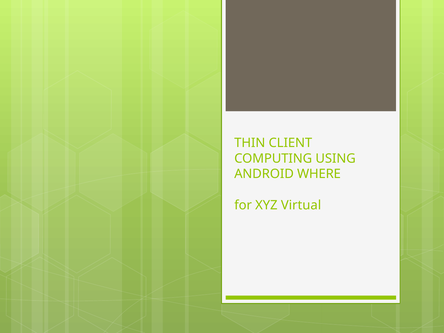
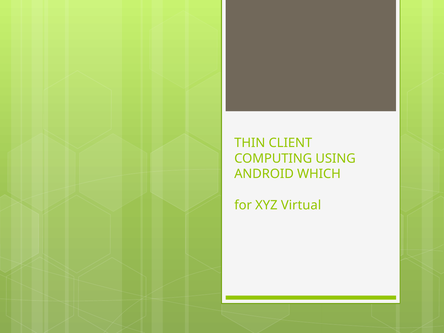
WHERE: WHERE -> WHICH
